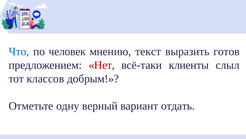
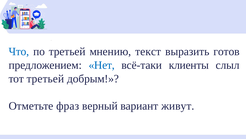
по человек: человек -> третьей
Нет colour: red -> blue
тот классов: классов -> третьей
одну: одну -> фраз
отдать: отдать -> живут
